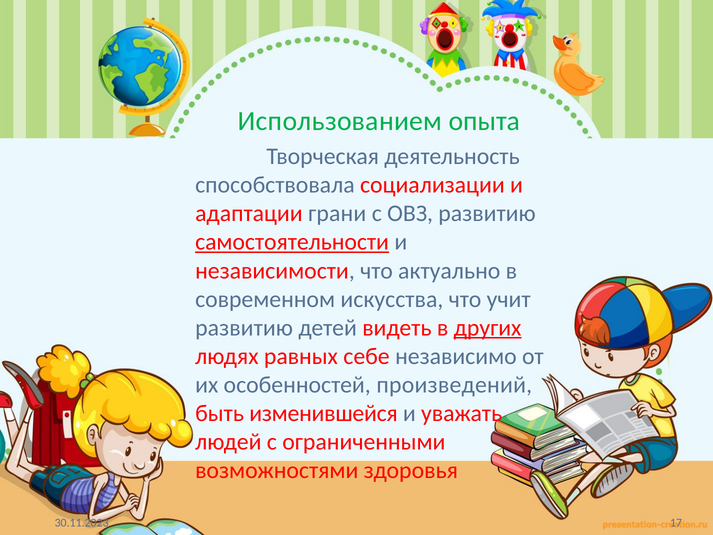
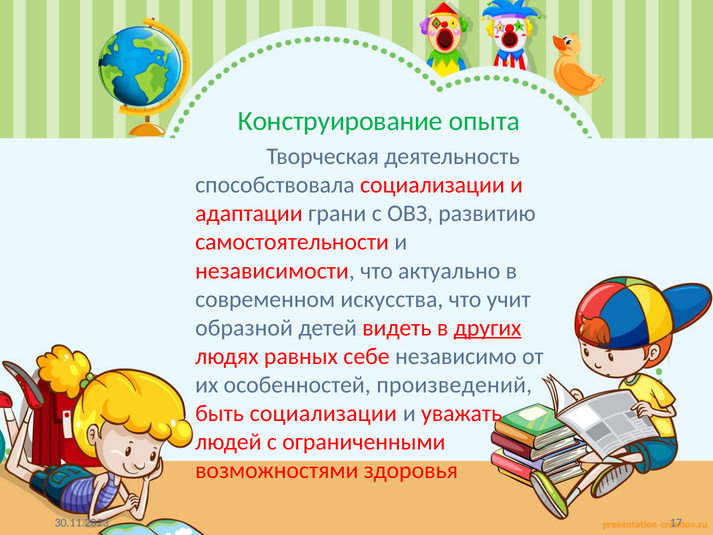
Использованием: Использованием -> Конструирование
самостоятельности underline: present -> none
развитию at (244, 328): развитию -> образной
быть изменившейся: изменившейся -> социализации
